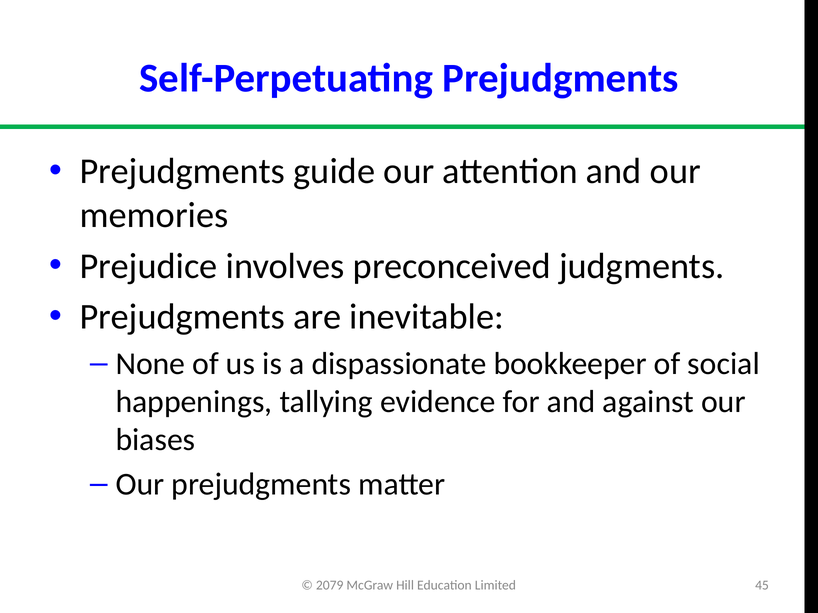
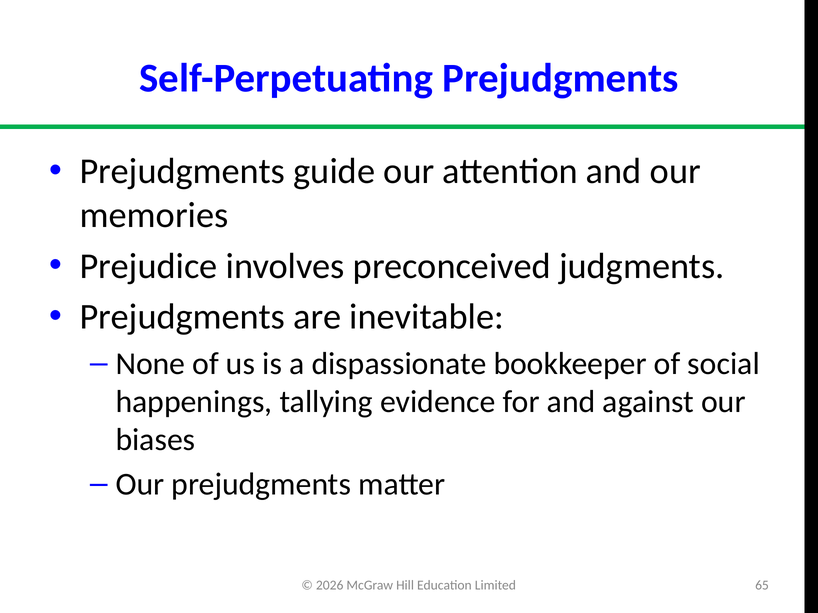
2079: 2079 -> 2026
45: 45 -> 65
